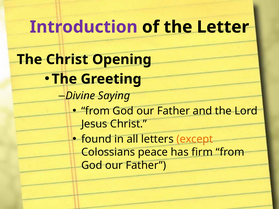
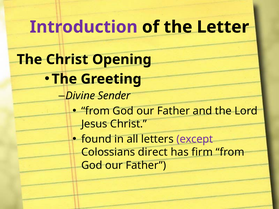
Saying: Saying -> Sender
except colour: orange -> purple
peace: peace -> direct
